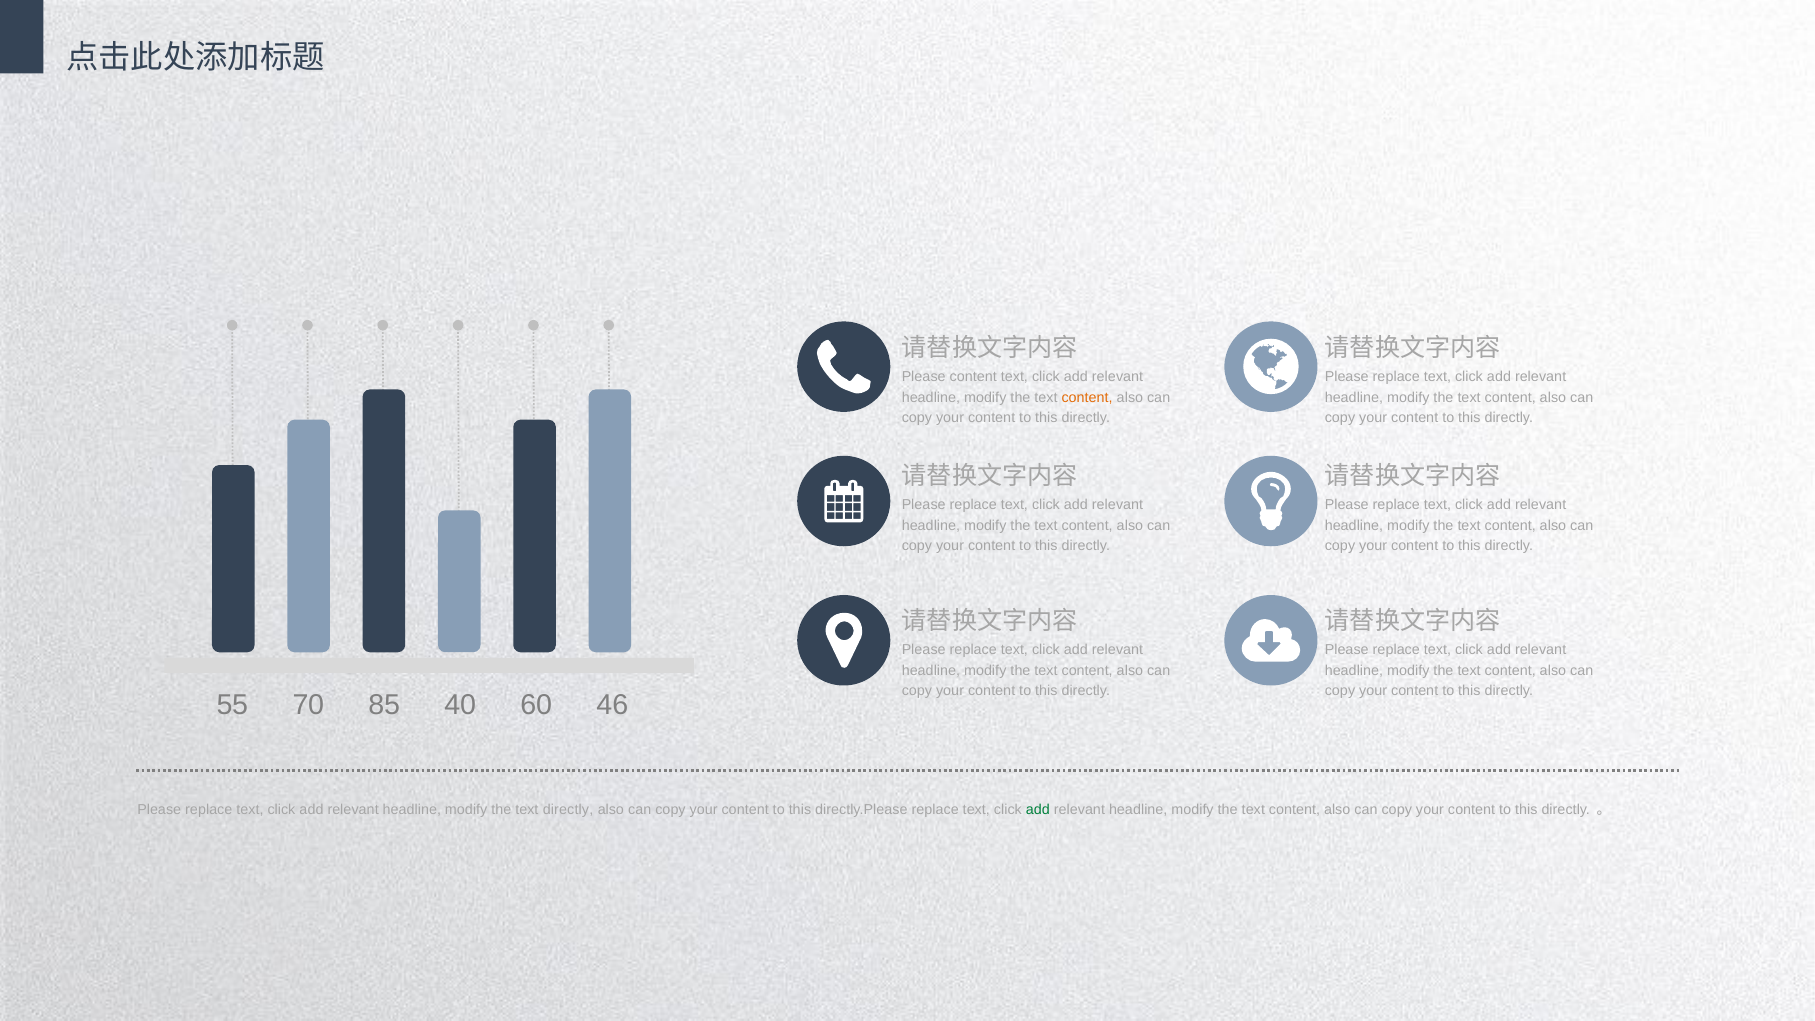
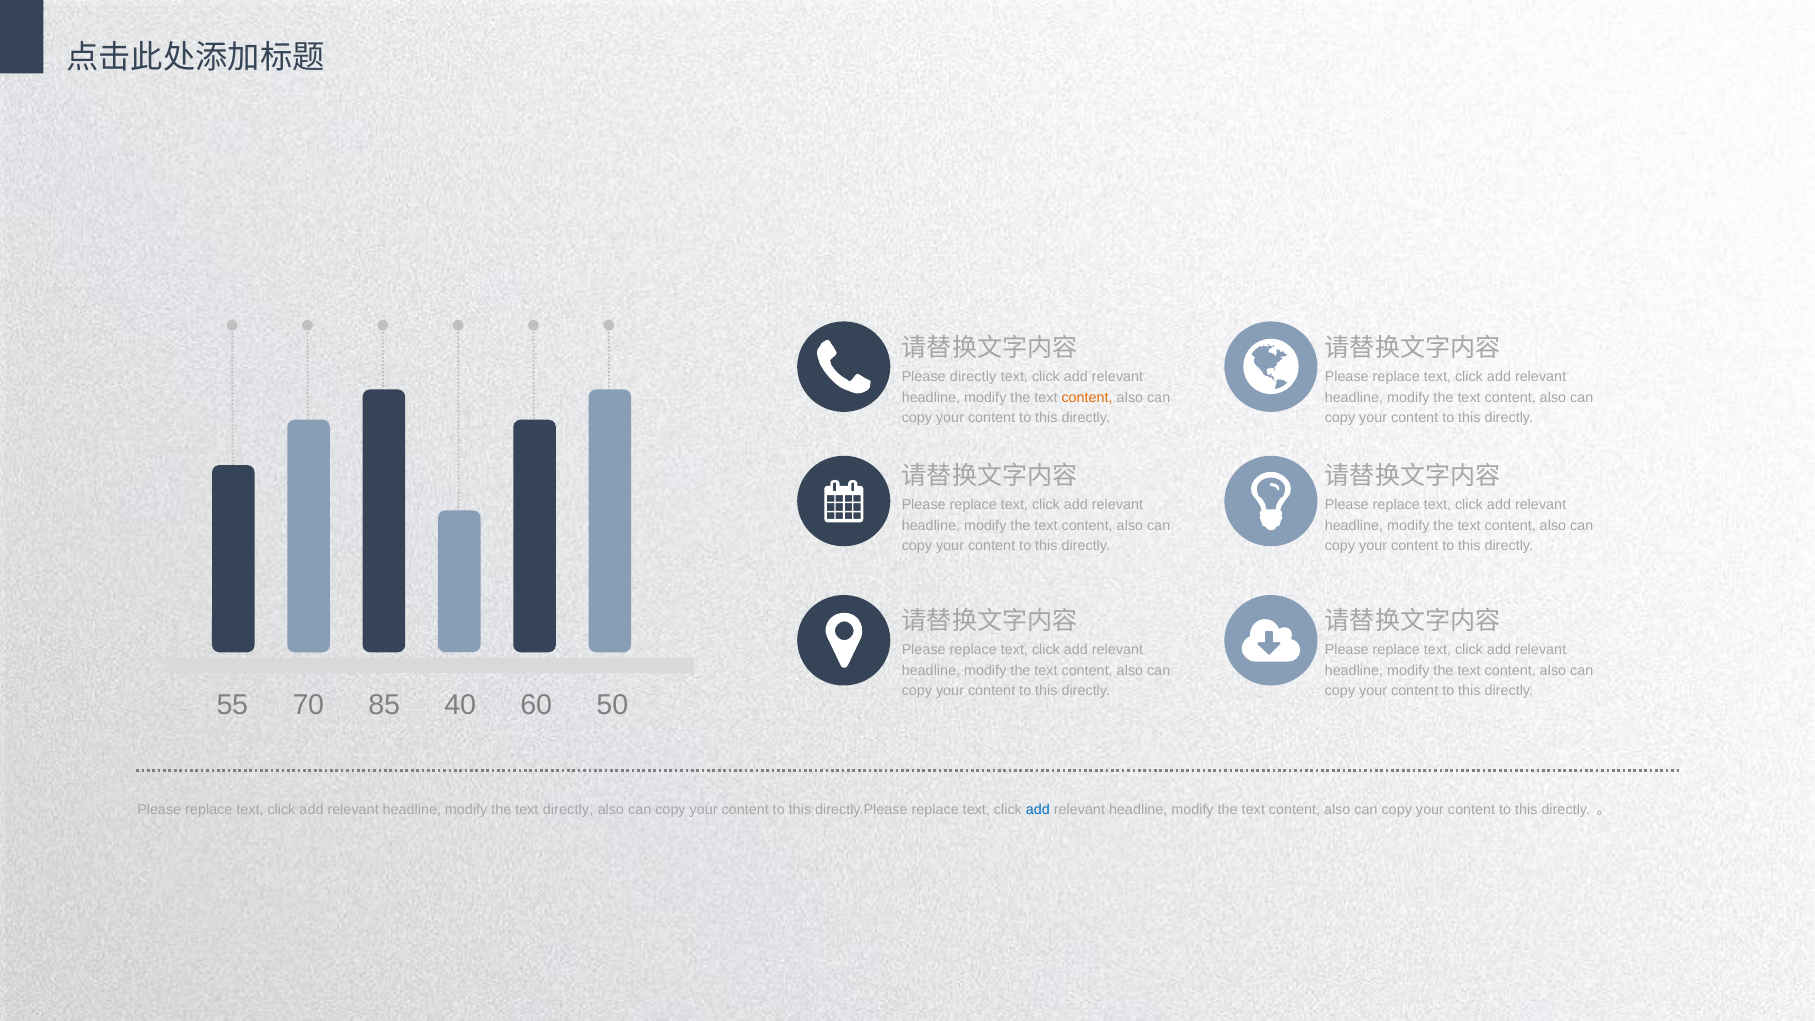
Please content: content -> directly
46: 46 -> 50
add at (1038, 810) colour: green -> blue
